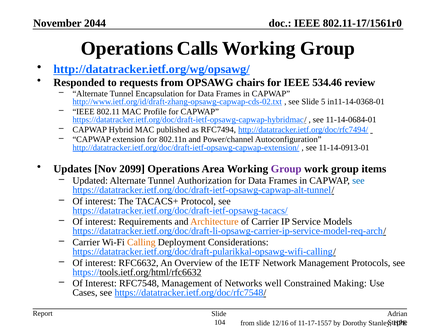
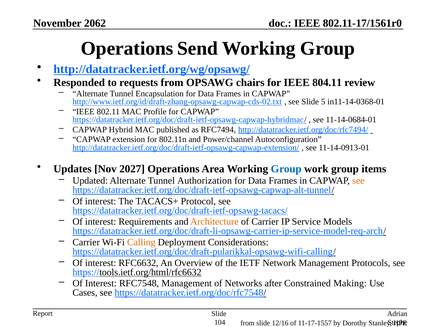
2044: 2044 -> 2062
Calls: Calls -> Send
534.46: 534.46 -> 804.11
2099: 2099 -> 2027
Group at (286, 169) colour: purple -> blue
see at (358, 181) colour: blue -> orange
well: well -> after
